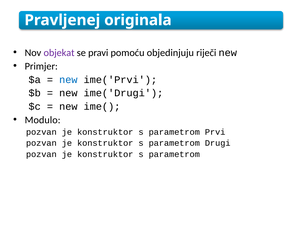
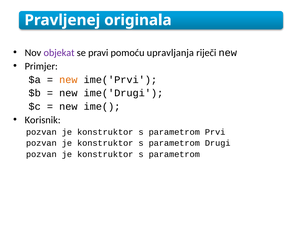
objedinjuju: objedinjuju -> upravljanja
new at (68, 80) colour: blue -> orange
Modulo: Modulo -> Korisnik
